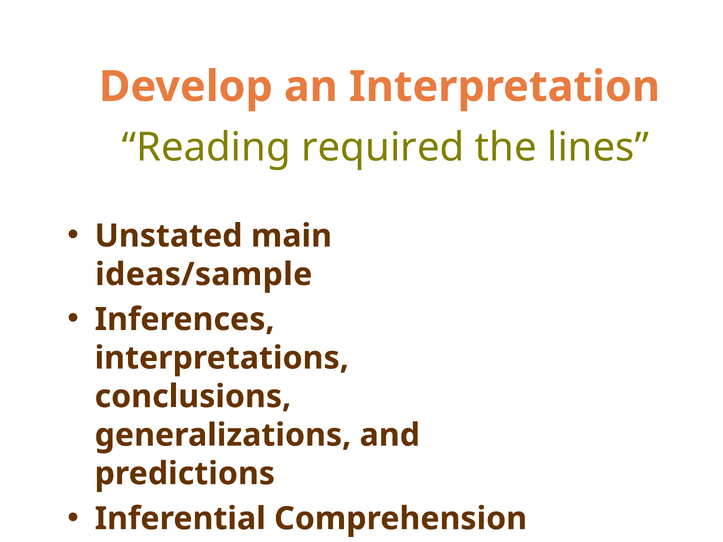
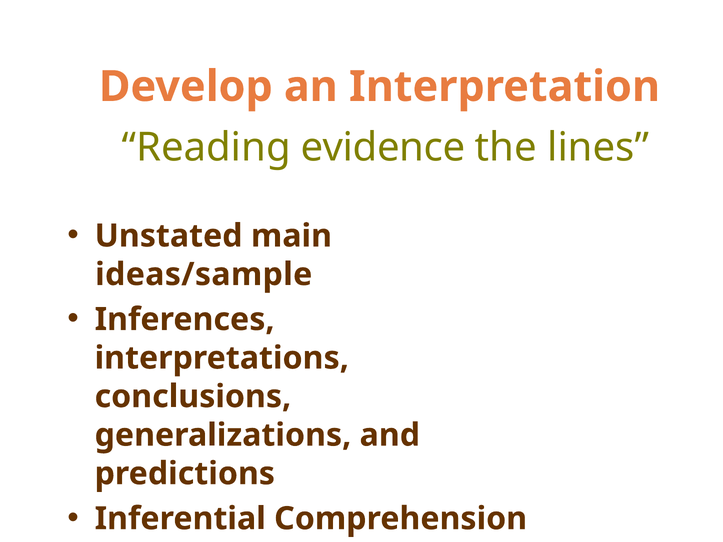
required: required -> evidence
